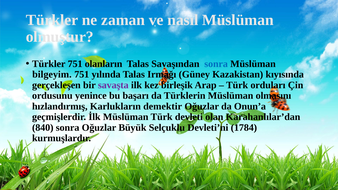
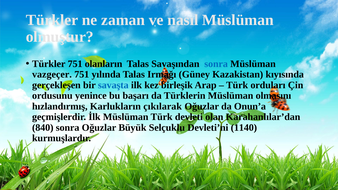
bilgeyim: bilgeyim -> vazgeçer
savaşta colour: purple -> blue
demektir: demektir -> çıkılarak
1784: 1784 -> 1140
